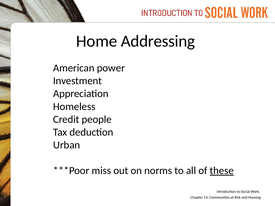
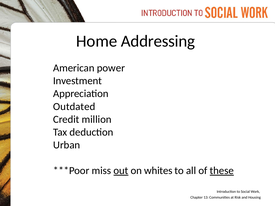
Homeless: Homeless -> Outdated
people: people -> million
out underline: none -> present
norms: norms -> whites
